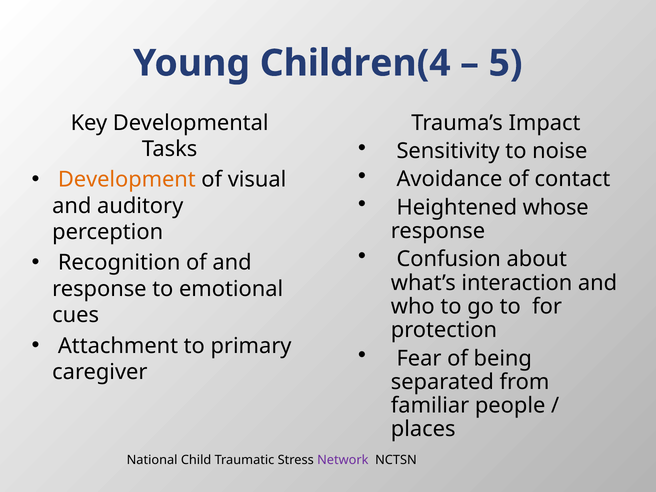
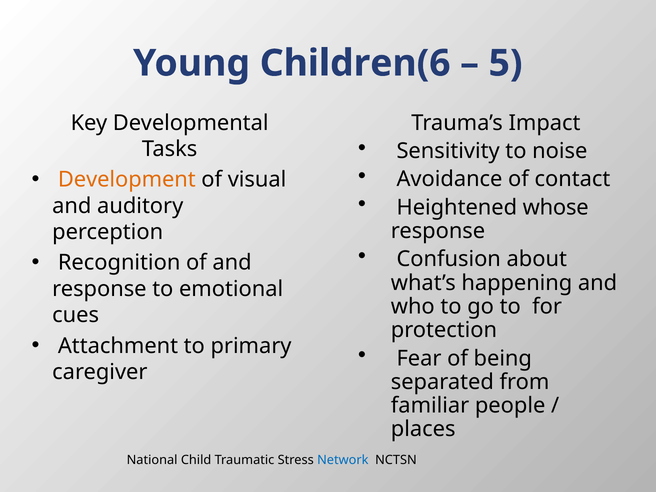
Children(4: Children(4 -> Children(6
interaction: interaction -> happening
Network colour: purple -> blue
